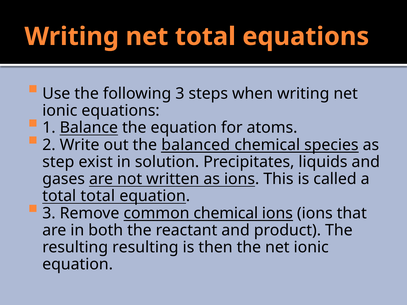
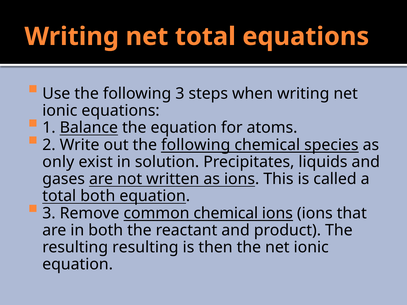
out the balanced: balanced -> following
step: step -> only
total total: total -> both
